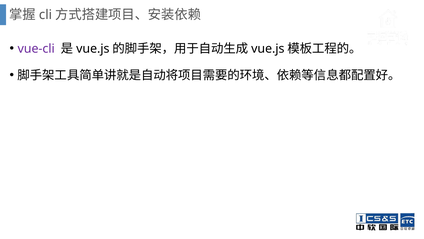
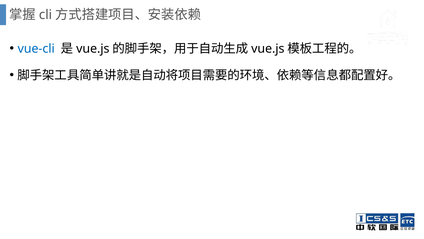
vue-cli colour: purple -> blue
